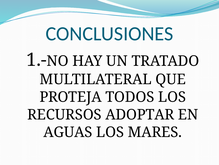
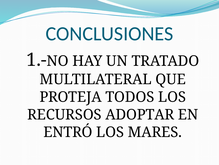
AGUAS: AGUAS -> ENTRÓ
